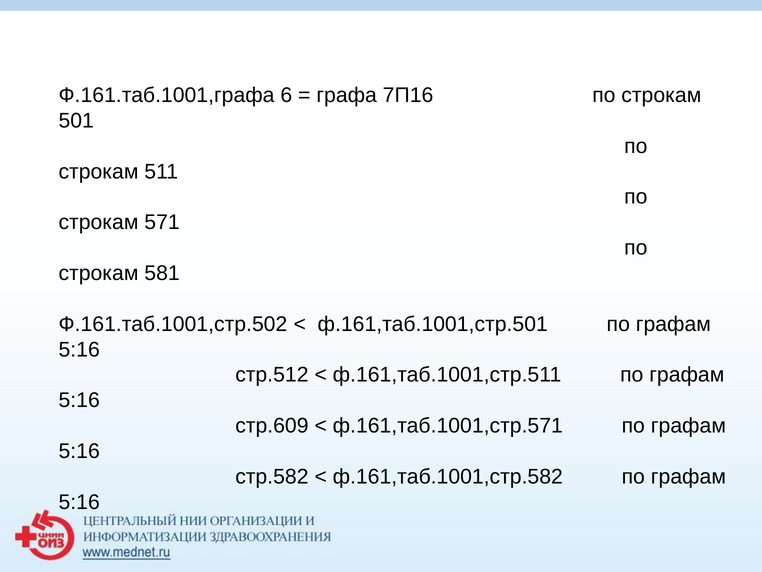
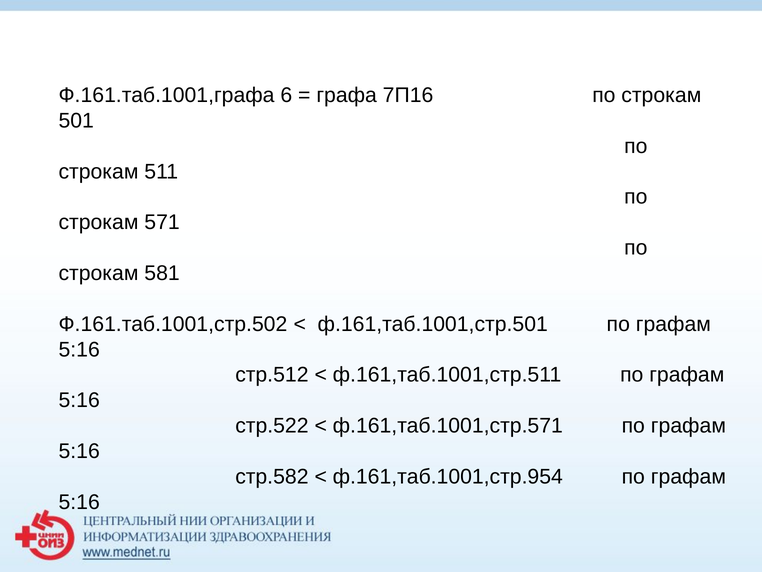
стр.609: стр.609 -> стр.522
ф.161,таб.1001,стр.582: ф.161,таб.1001,стр.582 -> ф.161,таб.1001,стр.954
